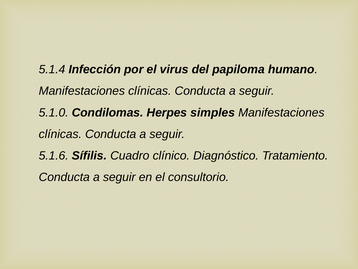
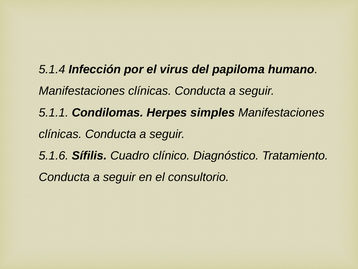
5.1.0: 5.1.0 -> 5.1.1
